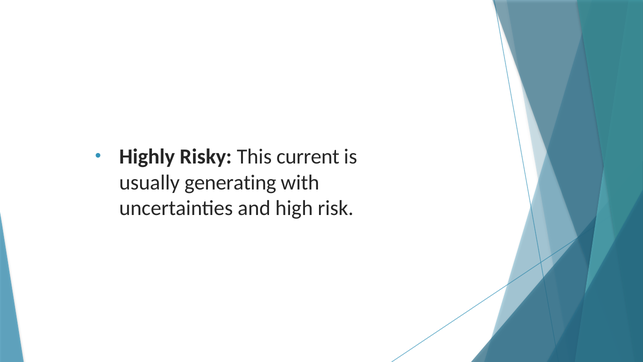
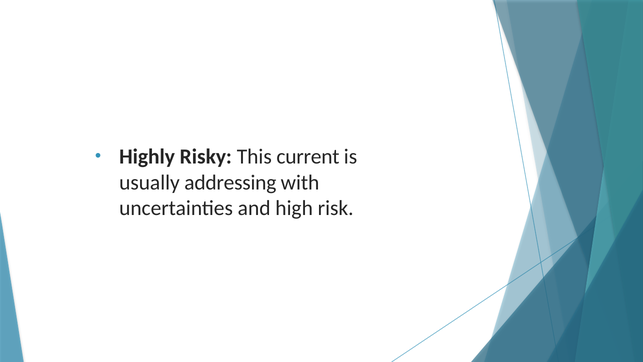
generating: generating -> addressing
